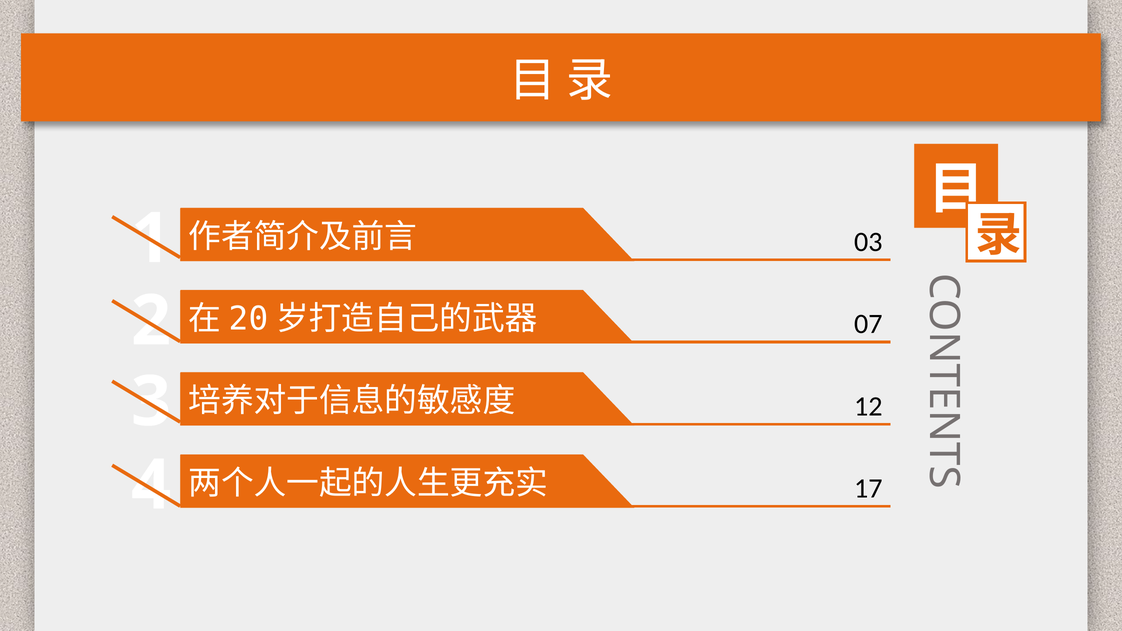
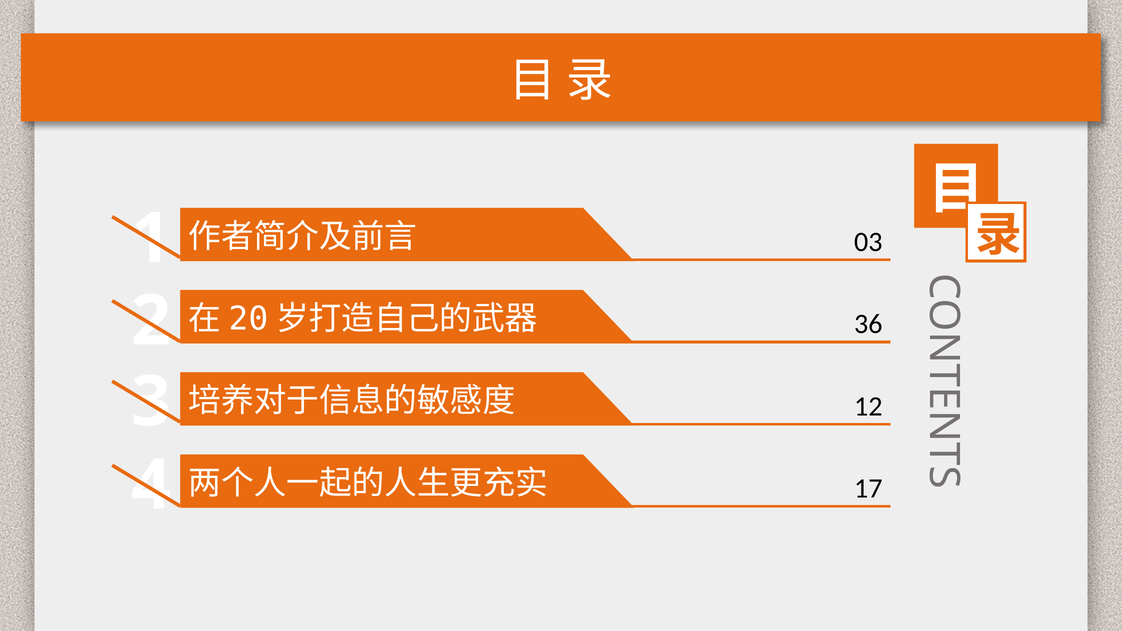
07: 07 -> 36
